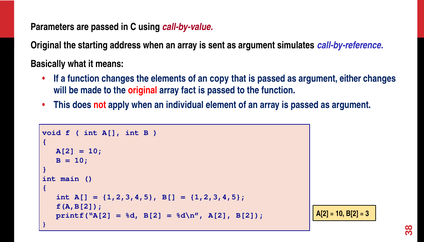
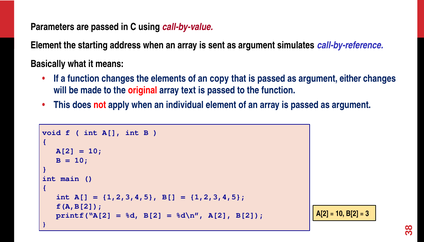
Original at (46, 45): Original -> Element
fact: fact -> text
